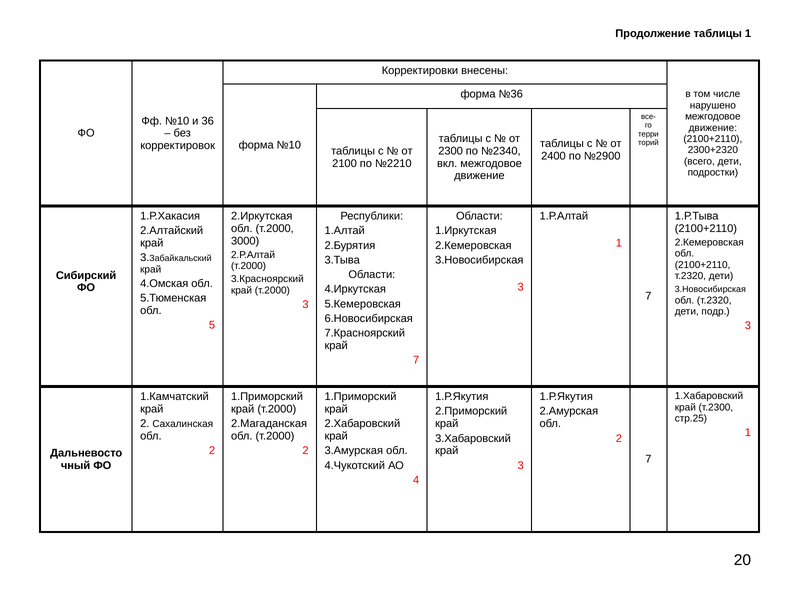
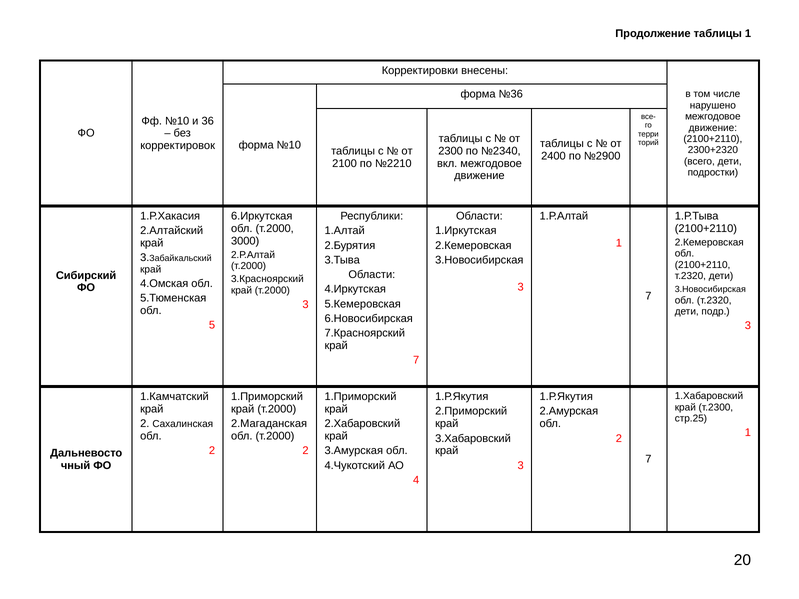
2.Иркутская: 2.Иркутская -> 6.Иркутская
